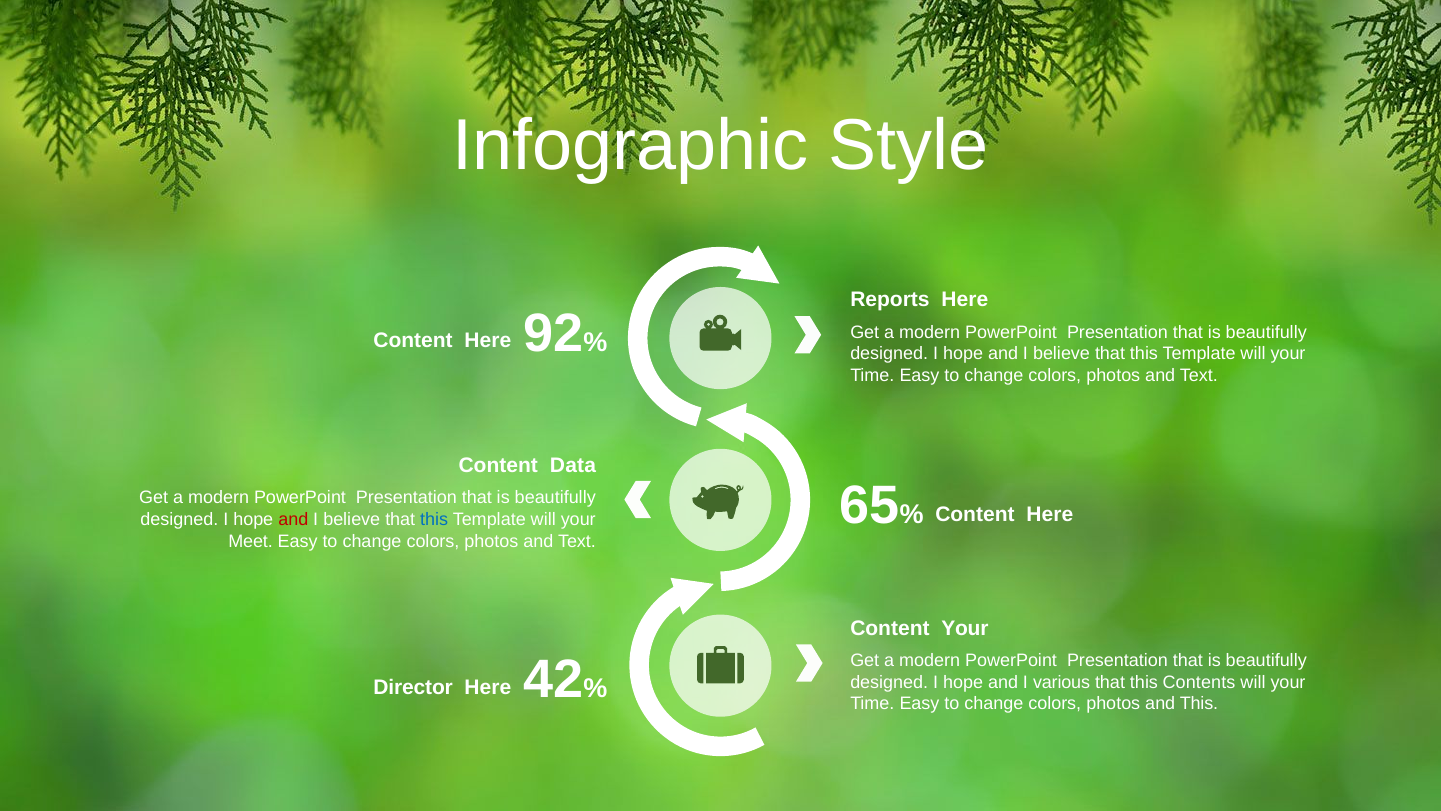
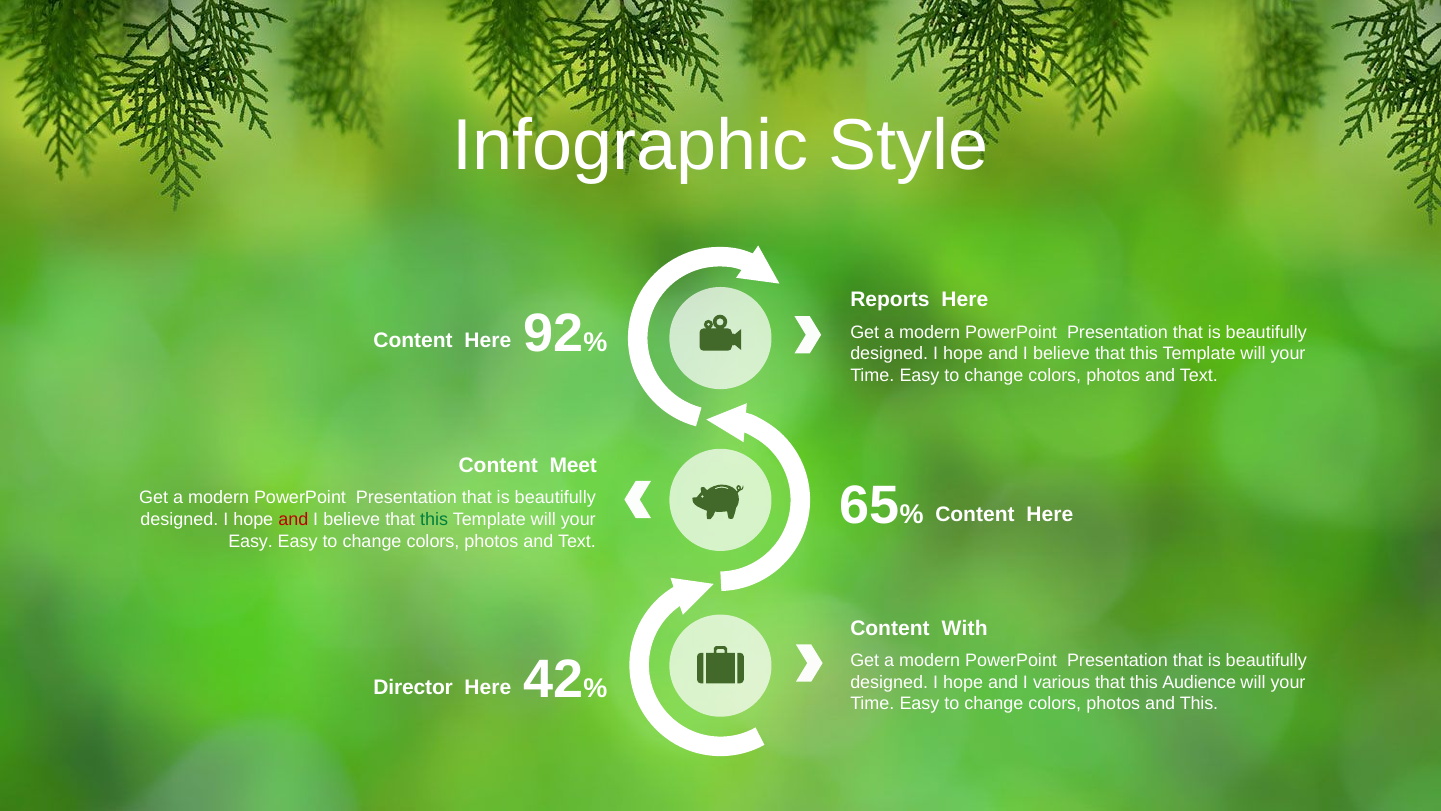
Data: Data -> Meet
this at (434, 519) colour: blue -> green
Meet at (251, 541): Meet -> Easy
Content Your: Your -> With
Contents: Contents -> Audience
